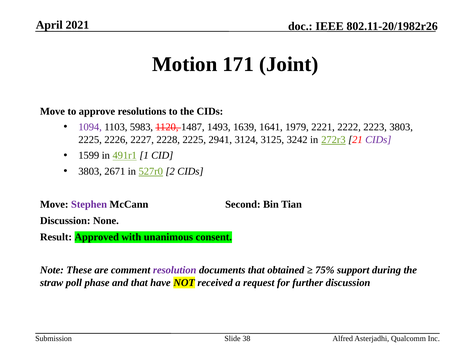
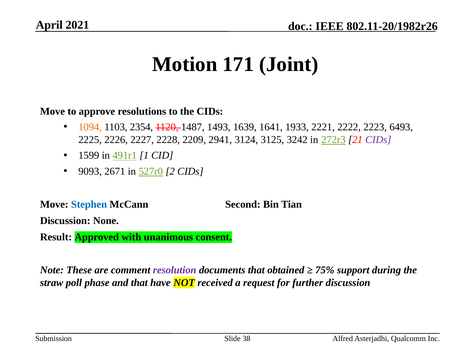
1094 colour: purple -> orange
5983: 5983 -> 2354
1979: 1979 -> 1933
2223 3803: 3803 -> 6493
2228 2225: 2225 -> 2209
3803 at (90, 171): 3803 -> 9093
Stephen colour: purple -> blue
